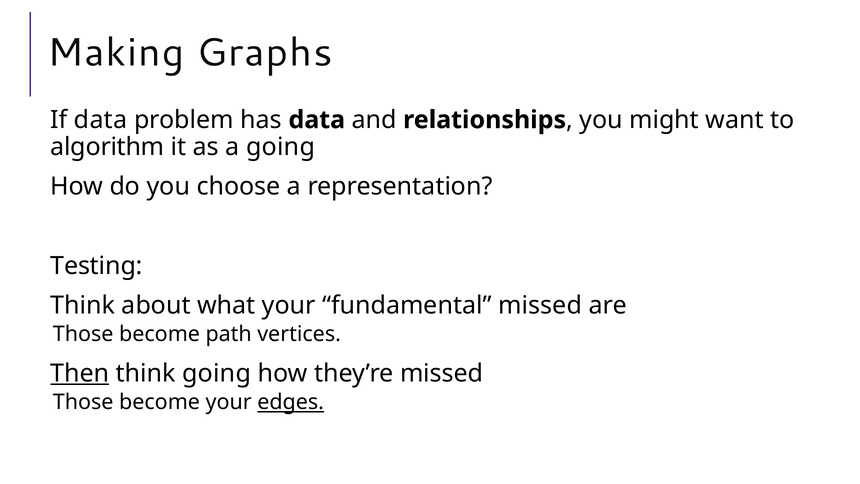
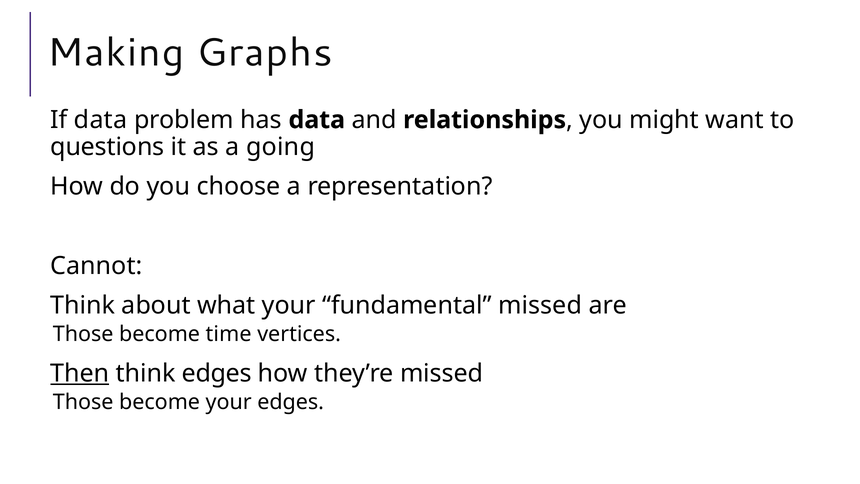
algorithm: algorithm -> questions
Testing: Testing -> Cannot
path: path -> time
think going: going -> edges
edges at (291, 402) underline: present -> none
